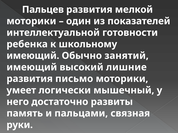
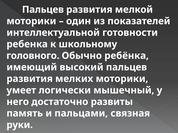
имеющий at (33, 56): имеющий -> головного
занятий: занятий -> ребёнка
высокий лишние: лишние -> пальцев
письмо: письмо -> мелких
